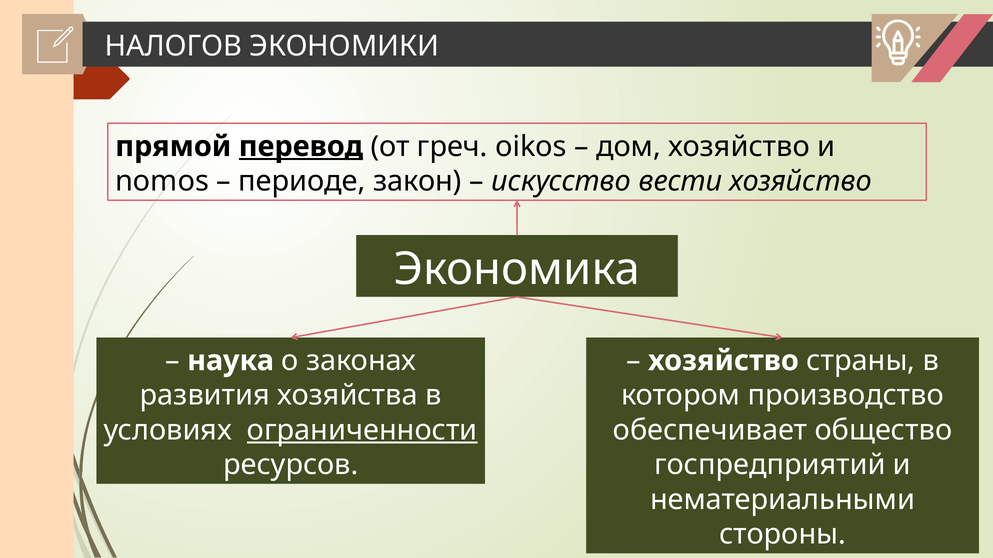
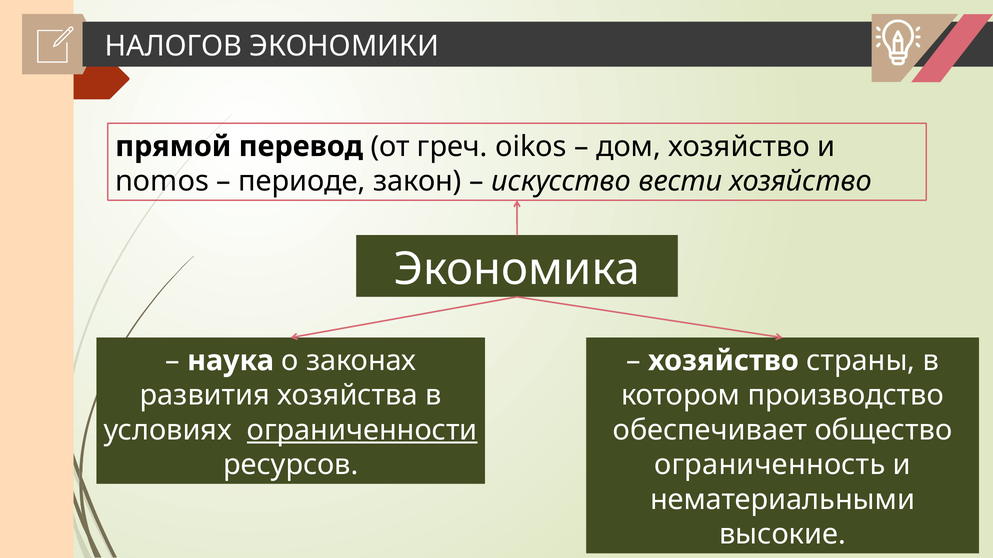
перевод underline: present -> none
госпредприятий: госпредприятий -> ограниченность
стороны: стороны -> высокие
